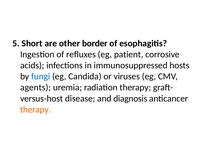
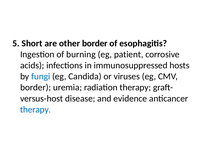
refluxes: refluxes -> burning
agents at (36, 88): agents -> border
diagnosis: diagnosis -> evidence
therapy at (36, 110) colour: orange -> blue
